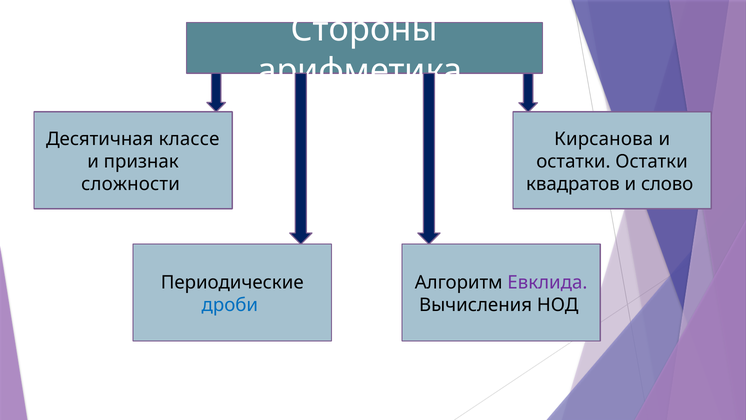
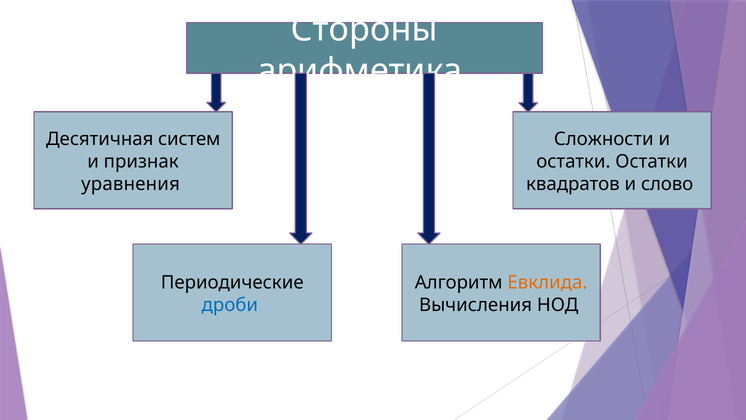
классе: классе -> систем
Кирсанова: Кирсанова -> Сложности
сложности: сложности -> уравнения
Евклида colour: purple -> orange
